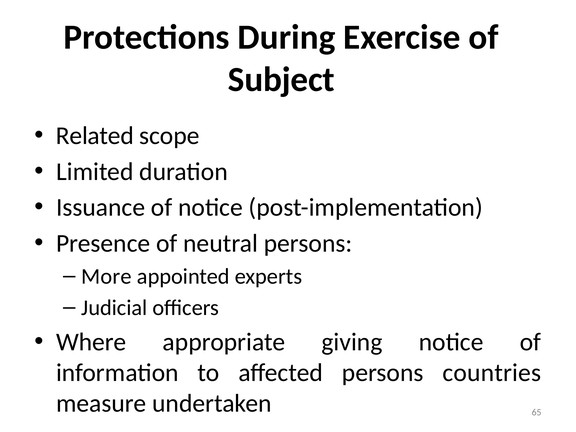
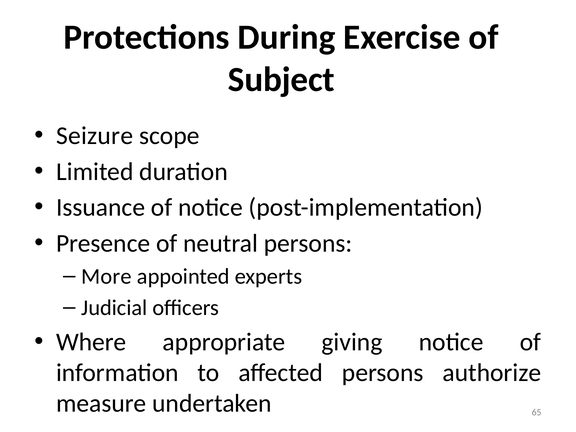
Related: Related -> Seizure
countries: countries -> authorize
